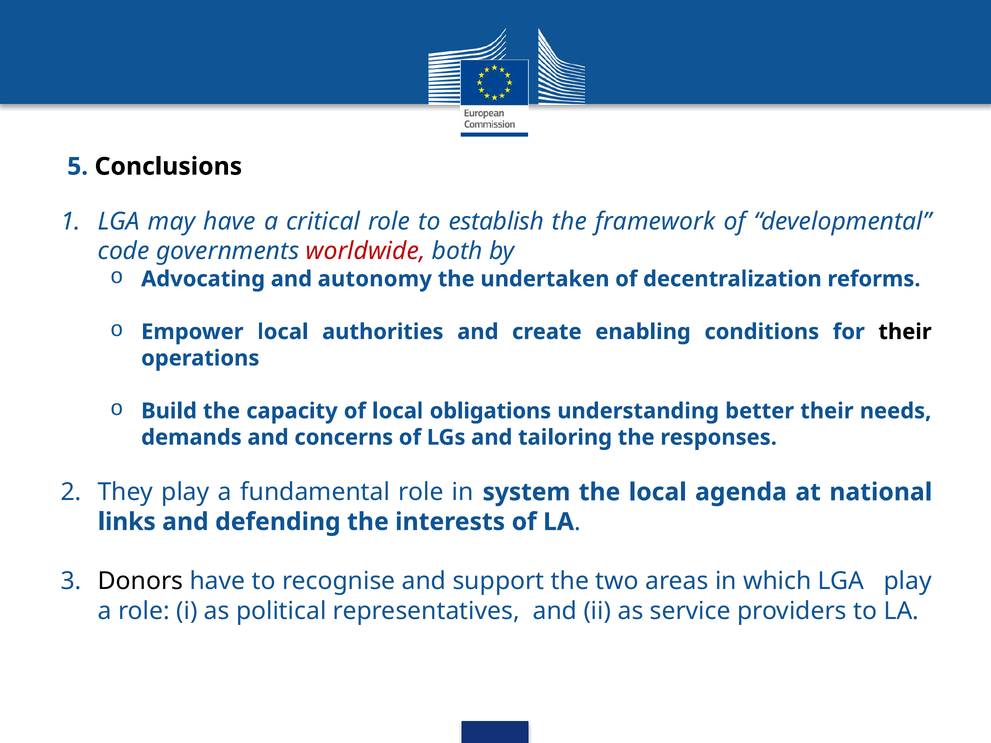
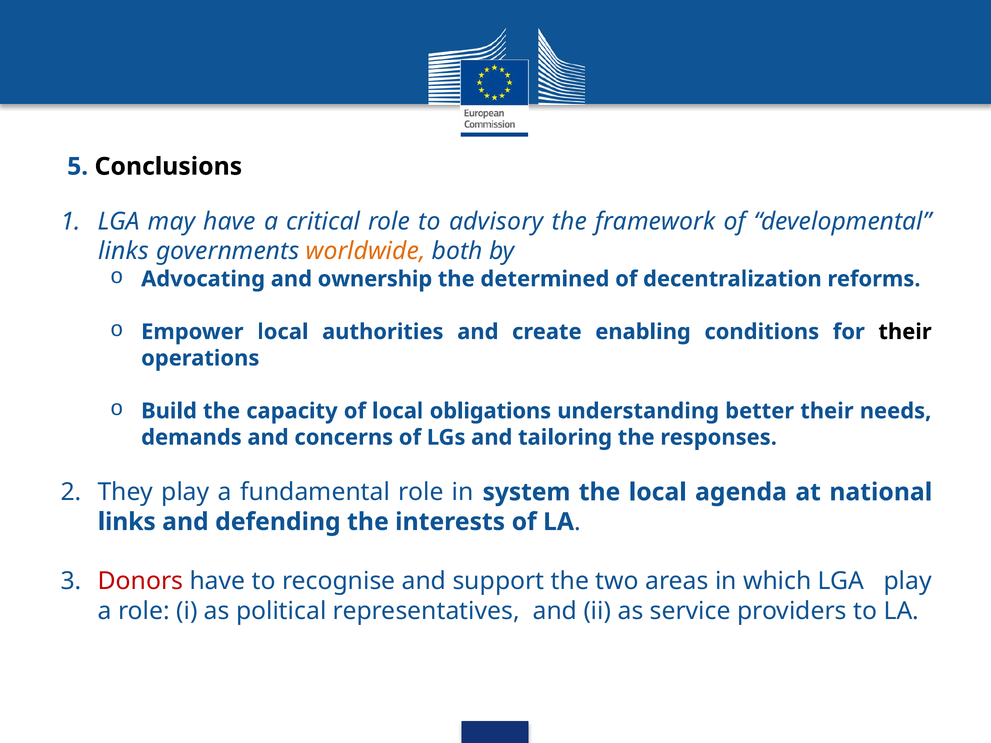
establish: establish -> advisory
code at (124, 251): code -> links
worldwide colour: red -> orange
autonomy: autonomy -> ownership
undertaken: undertaken -> determined
Donors colour: black -> red
